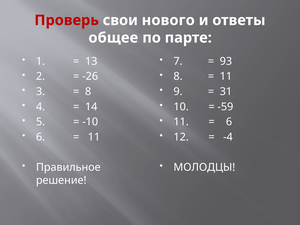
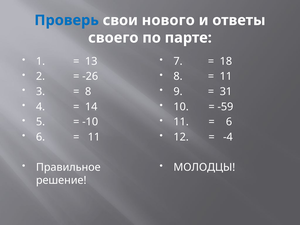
Проверь colour: red -> blue
общее: общее -> своего
93: 93 -> 18
